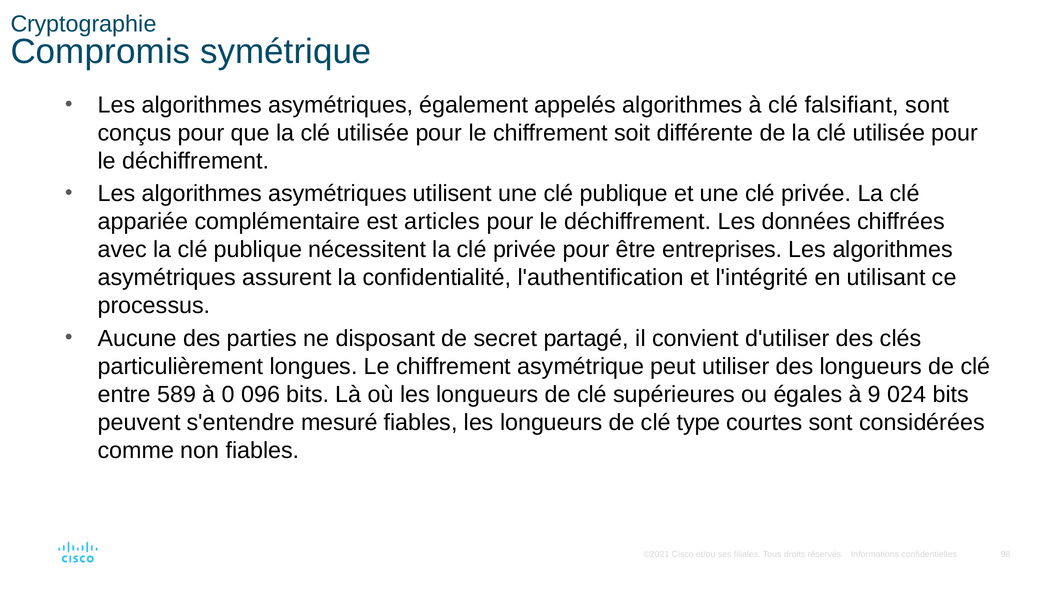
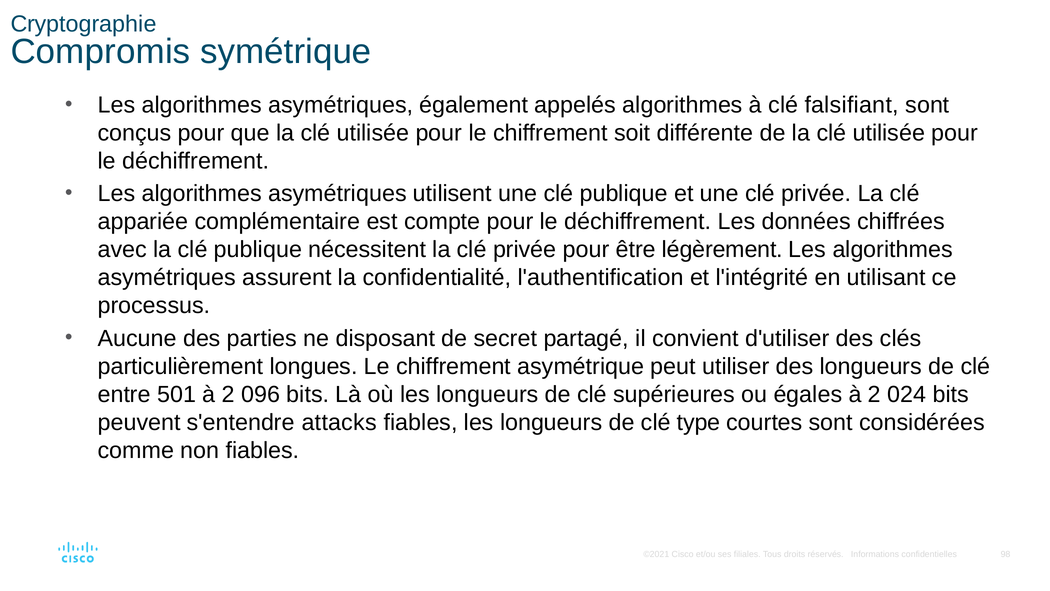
articles: articles -> compte
entreprises: entreprises -> légèrement
589: 589 -> 501
0 at (228, 394): 0 -> 2
égales à 9: 9 -> 2
mesuré: mesuré -> attacks
